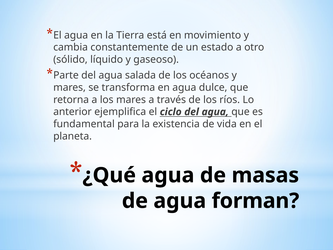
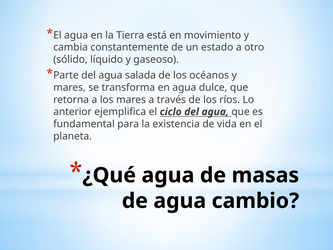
forman: forman -> cambio
